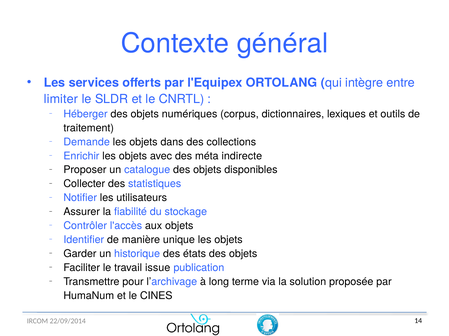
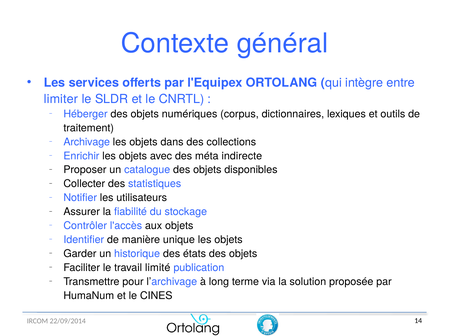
Demande: Demande -> Archivage
issue: issue -> limité
